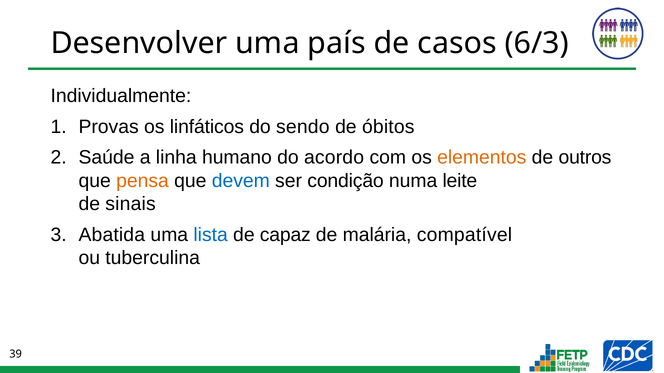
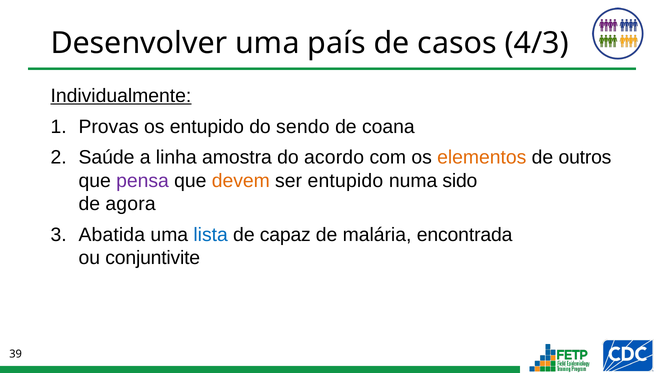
6/3: 6/3 -> 4/3
Individualmente underline: none -> present
os linfáticos: linfáticos -> entupido
óbitos: óbitos -> coana
humano: humano -> amostra
pensa colour: orange -> purple
devem colour: blue -> orange
ser condição: condição -> entupido
leite: leite -> sido
sinais: sinais -> agora
compatível: compatível -> encontrada
tuberculina: tuberculina -> conjuntivite
